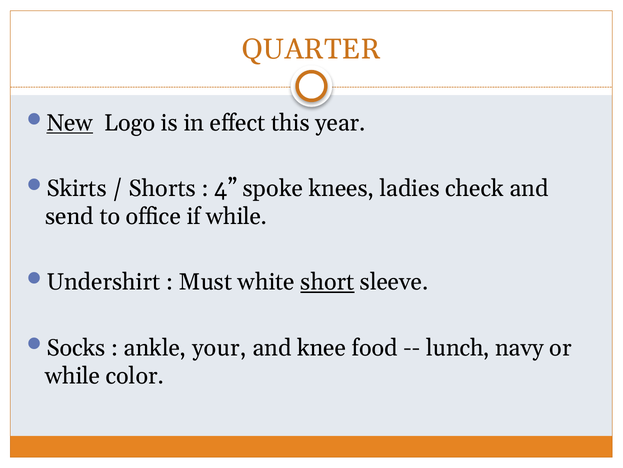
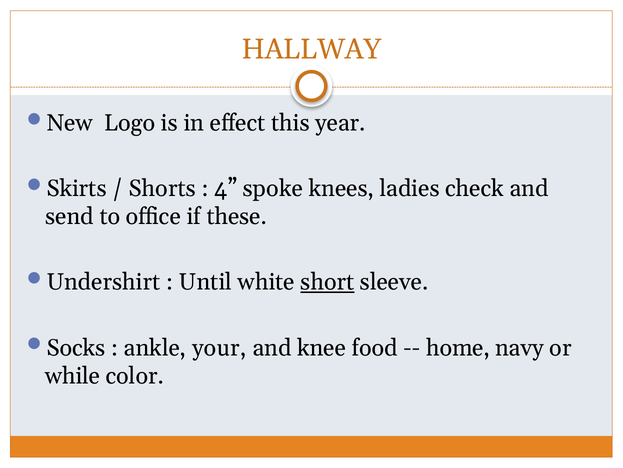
QUARTER: QUARTER -> HALLWAY
New underline: present -> none
if while: while -> these
Must: Must -> Until
lunch: lunch -> home
